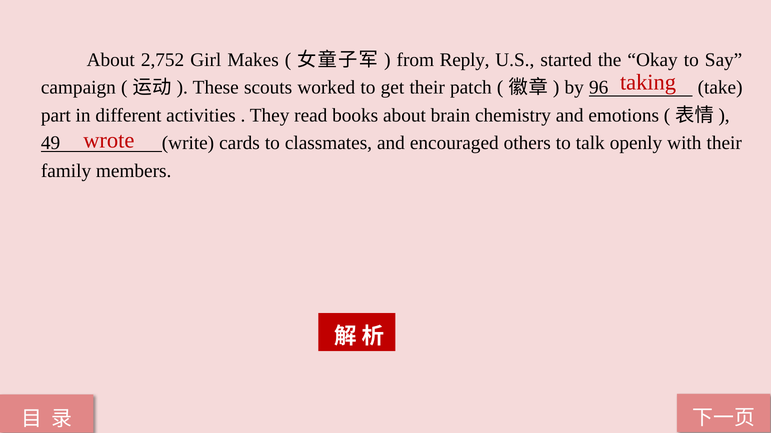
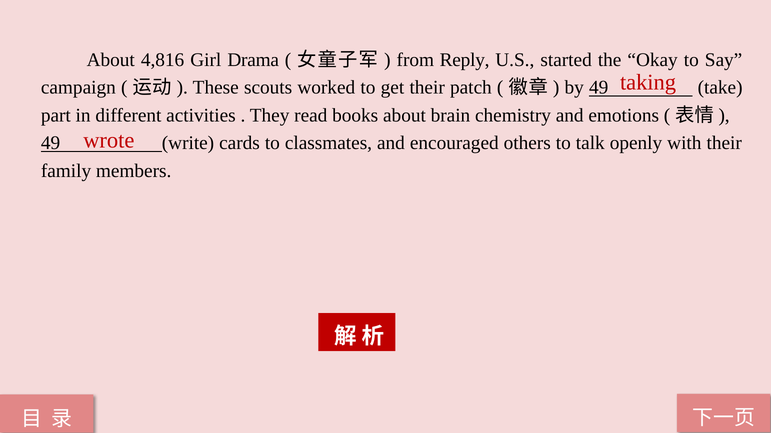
2,752: 2,752 -> 4,816
Makes: Makes -> Drama
by 96: 96 -> 49
